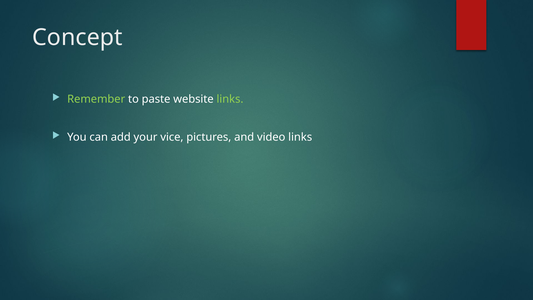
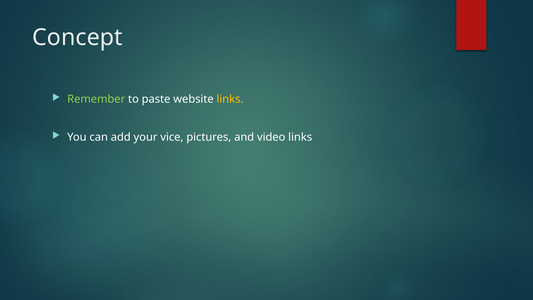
links at (230, 99) colour: light green -> yellow
